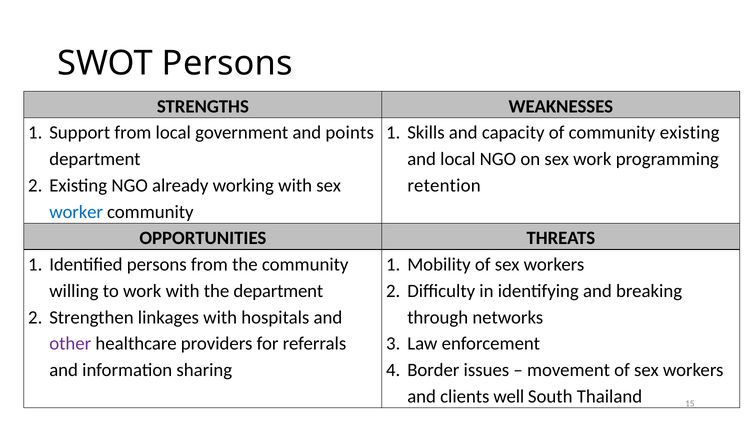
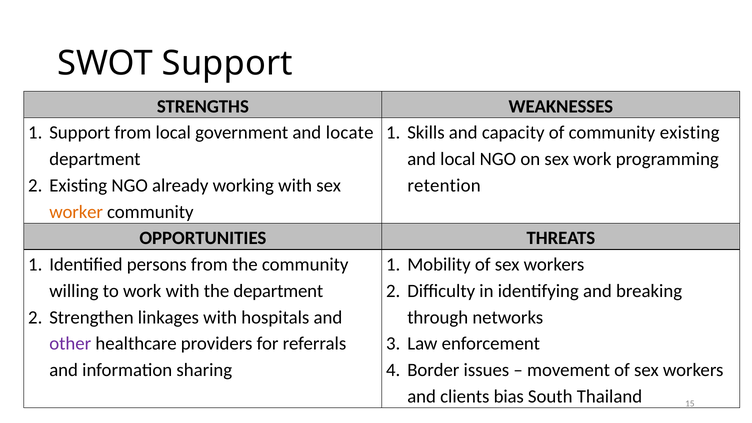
SWOT Persons: Persons -> Support
points: points -> locate
worker colour: blue -> orange
well: well -> bias
